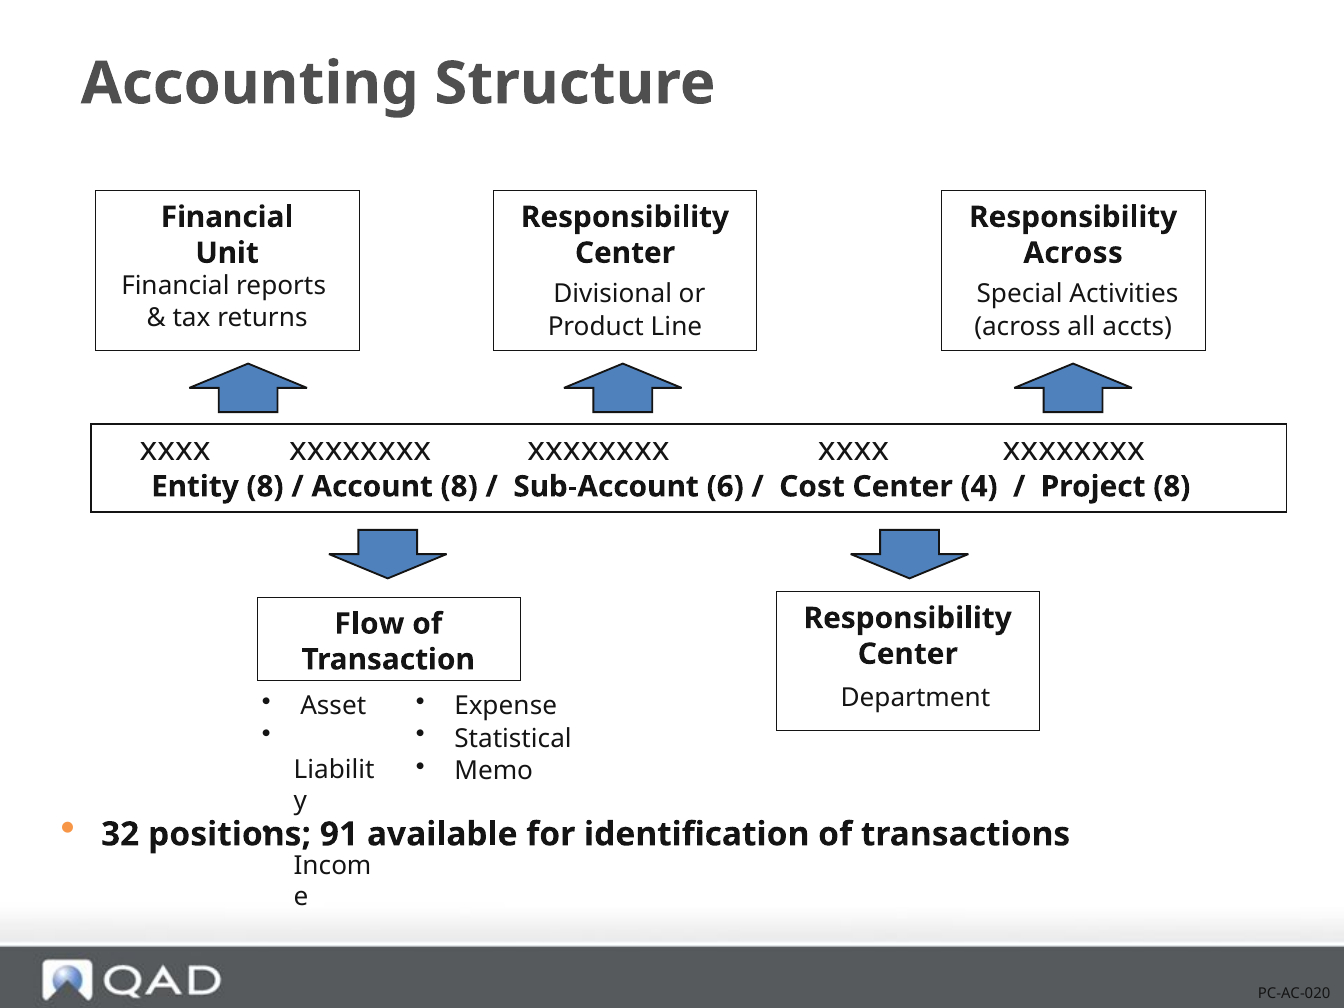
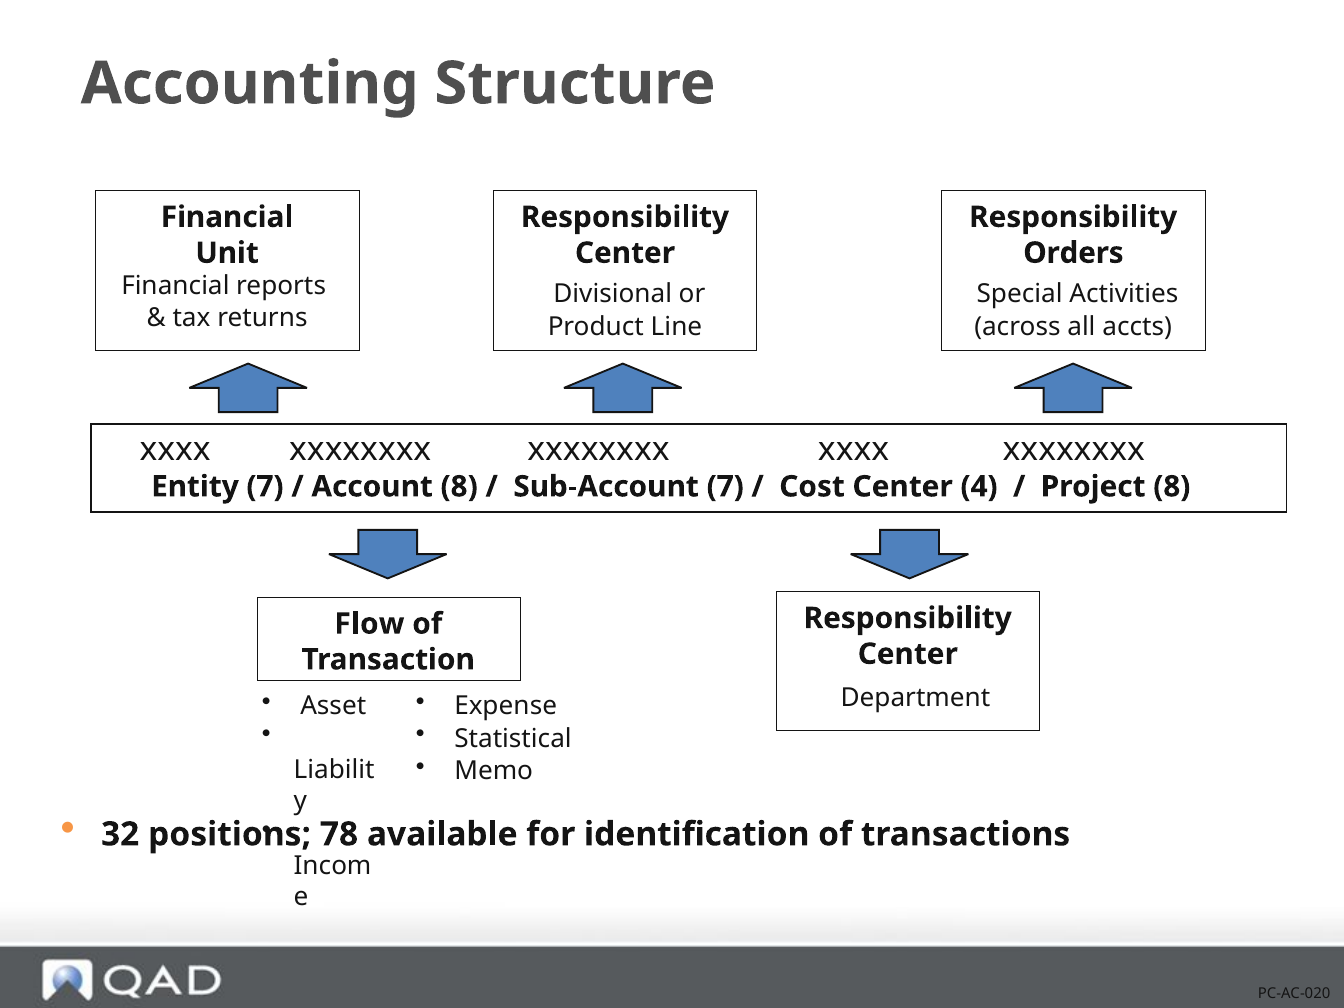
Across at (1073, 253): Across -> Orders
Entity 8: 8 -> 7
Sub-Account 6: 6 -> 7
91: 91 -> 78
